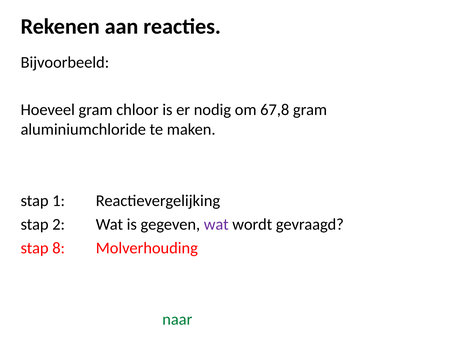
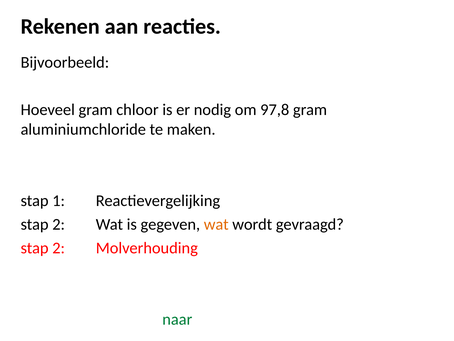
67,8: 67,8 -> 97,8
wat at (216, 224) colour: purple -> orange
8 at (59, 248): 8 -> 2
